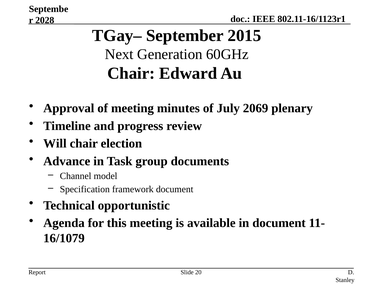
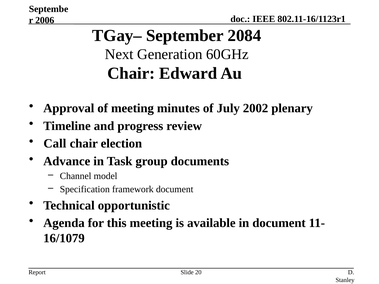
2028: 2028 -> 2006
2015: 2015 -> 2084
2069: 2069 -> 2002
Will: Will -> Call
